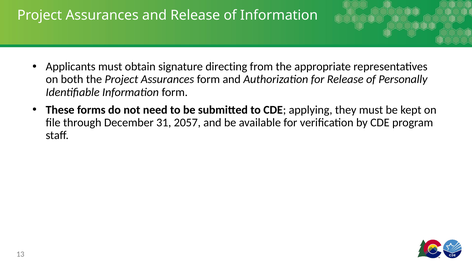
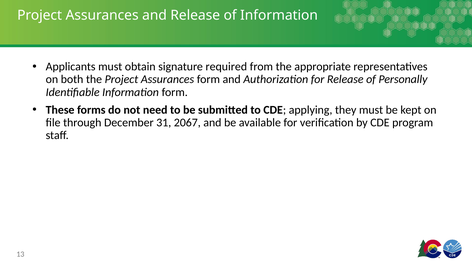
directing: directing -> required
2057: 2057 -> 2067
